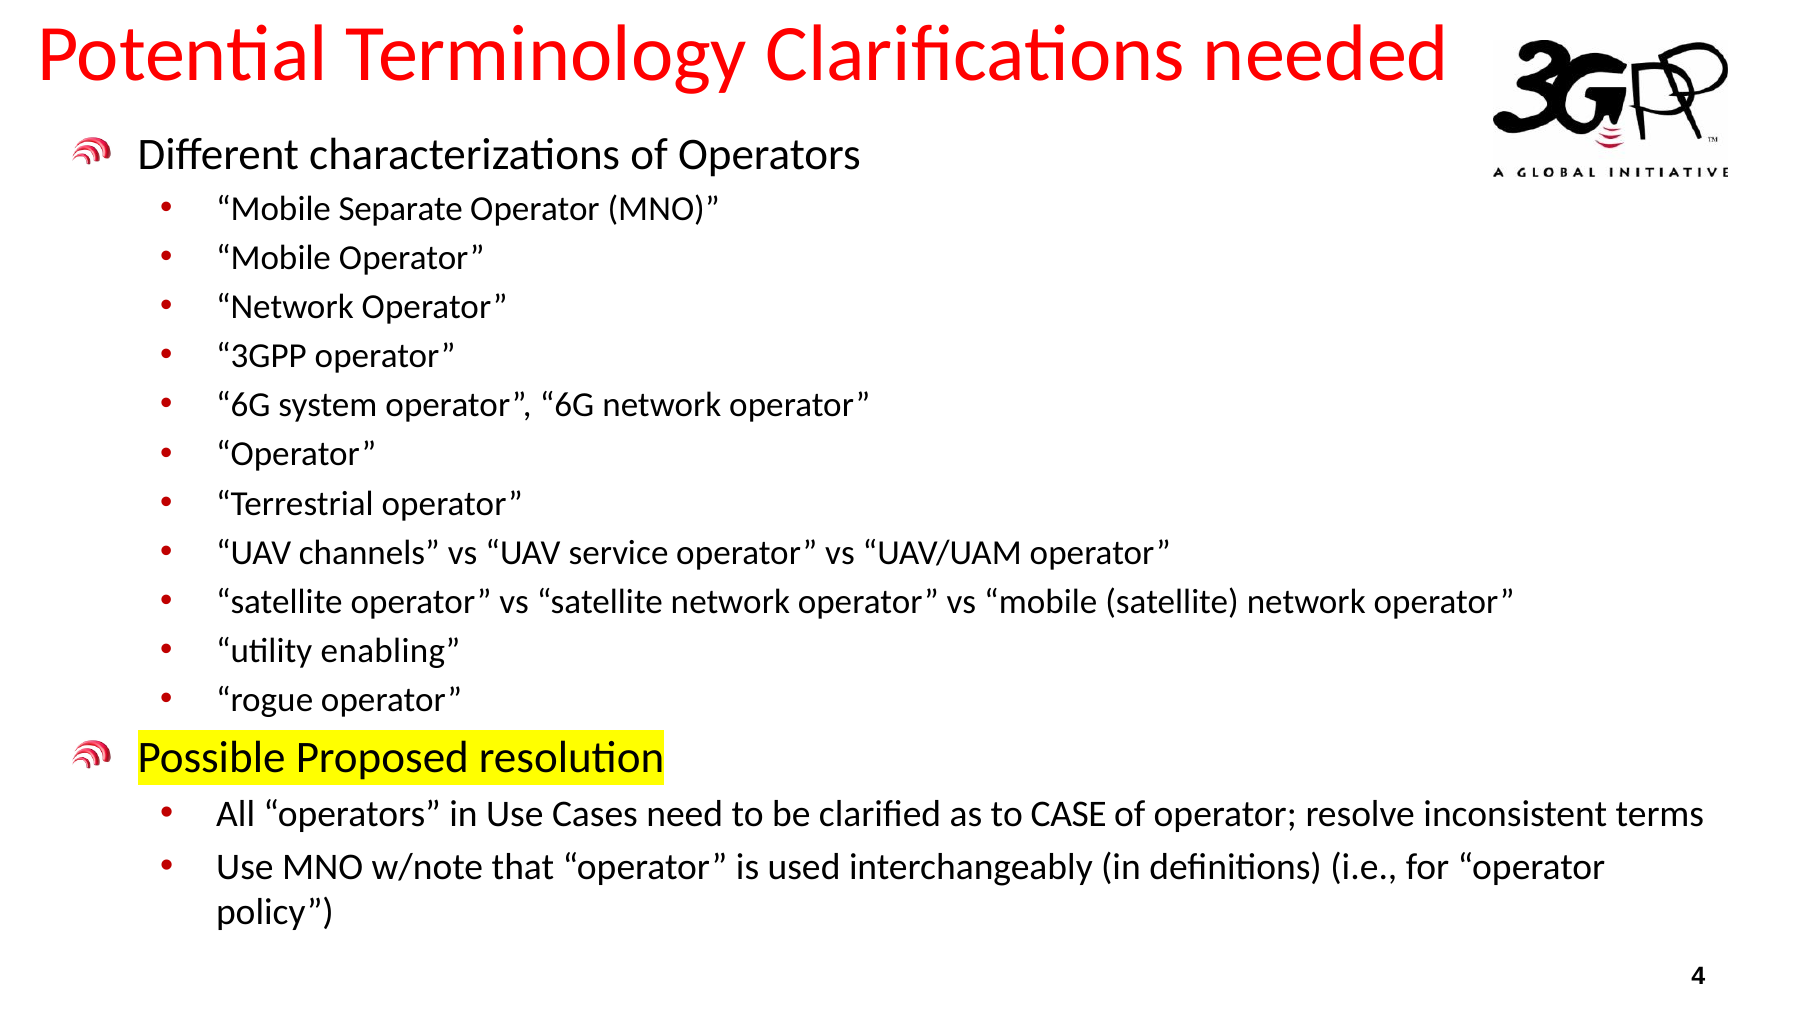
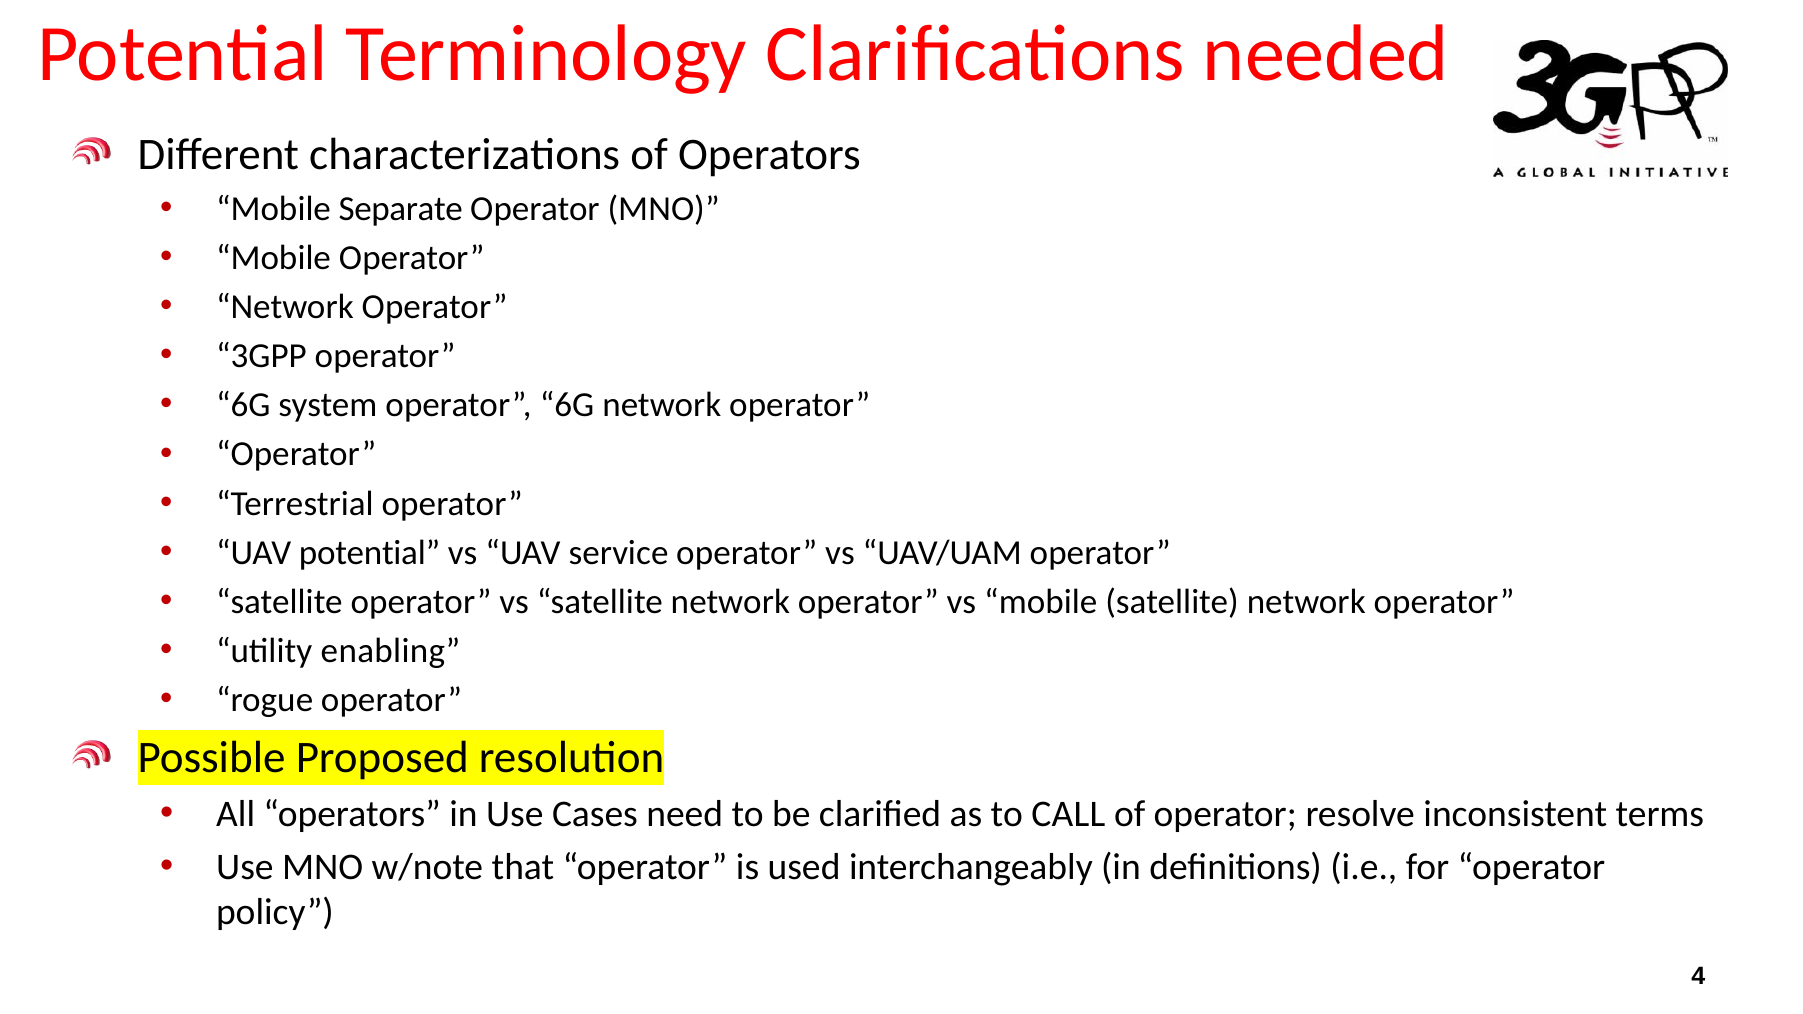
UAV channels: channels -> potential
CASE: CASE -> CALL
